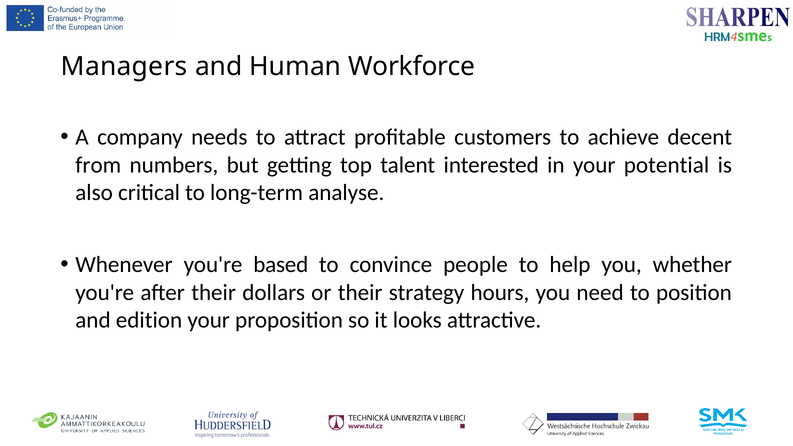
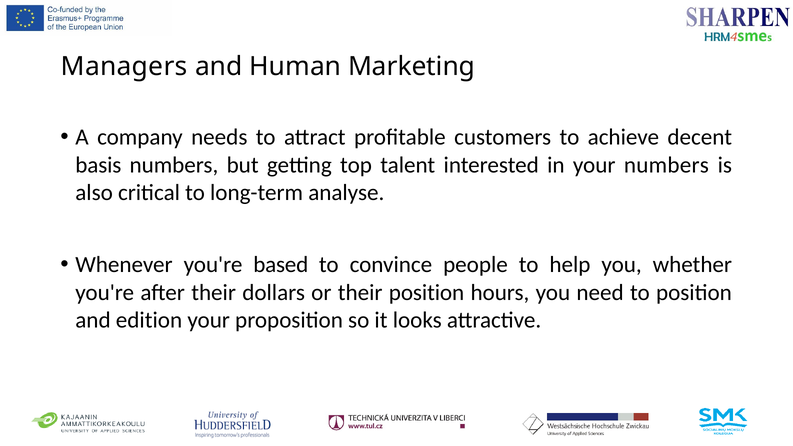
Workforce: Workforce -> Marketing
from: from -> basis
your potential: potential -> numbers
their strategy: strategy -> position
